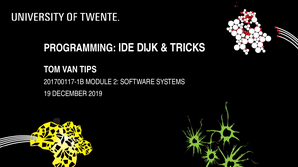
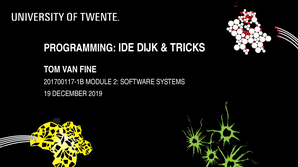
TIPS: TIPS -> FINE
